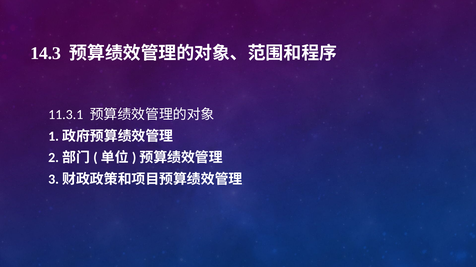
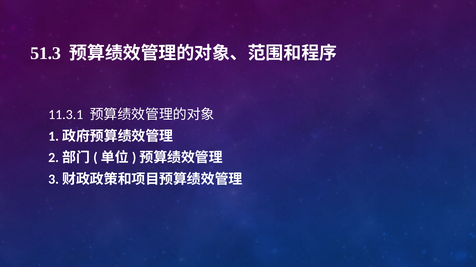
14.3: 14.3 -> 51.3
